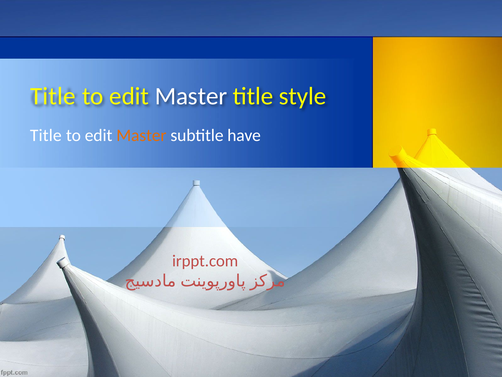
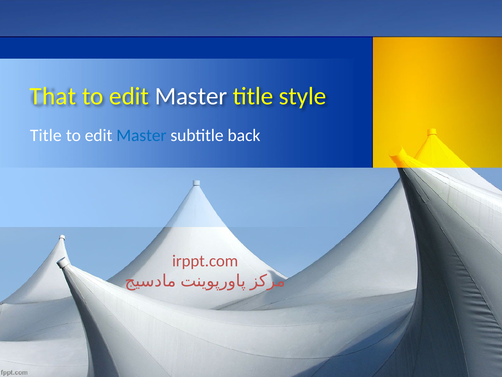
Title at (53, 96): Title -> That
Master at (141, 135) colour: orange -> blue
have: have -> back
